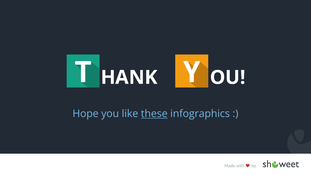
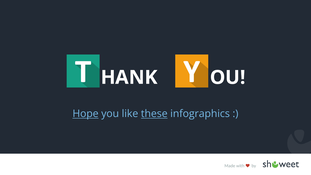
Hope underline: none -> present
